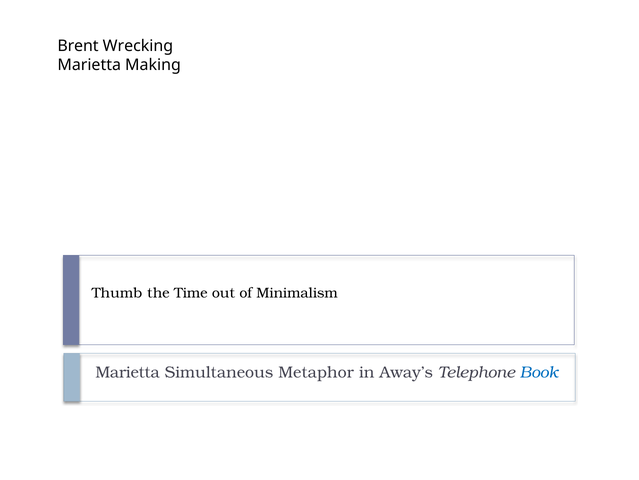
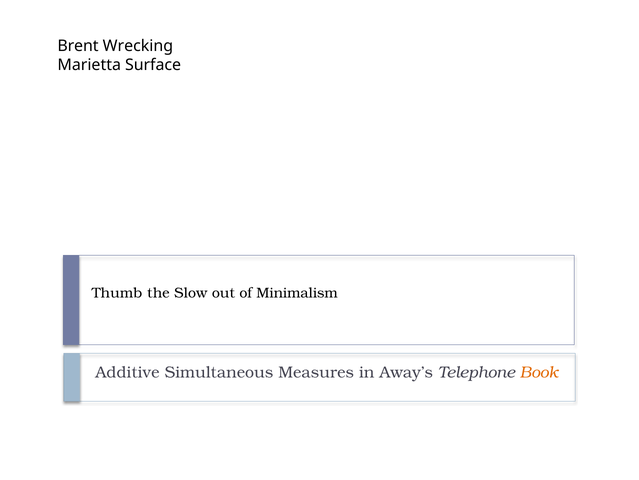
Making: Making -> Surface
Time: Time -> Slow
Marietta at (128, 372): Marietta -> Additive
Metaphor: Metaphor -> Measures
Book colour: blue -> orange
